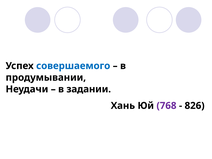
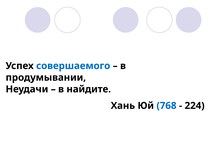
задании: задании -> найдите
768 colour: purple -> blue
826: 826 -> 224
